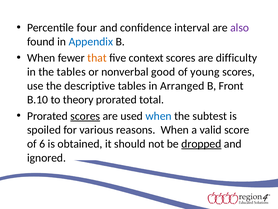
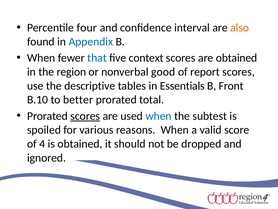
also colour: purple -> orange
that colour: orange -> blue
are difficulty: difficulty -> obtained
the tables: tables -> region
young: young -> report
Arranged: Arranged -> Essentials
theory: theory -> better
6: 6 -> 4
dropped underline: present -> none
